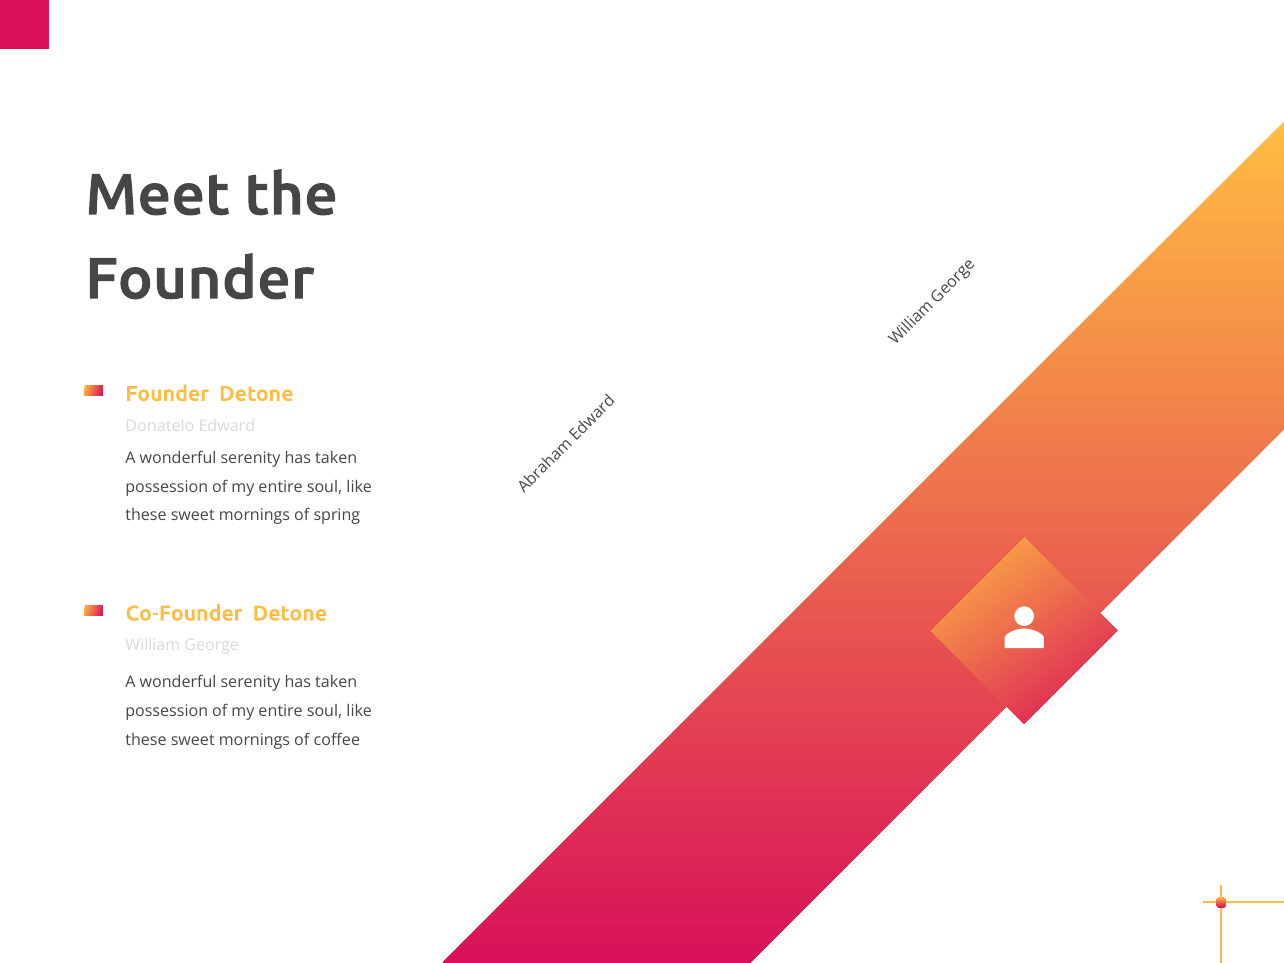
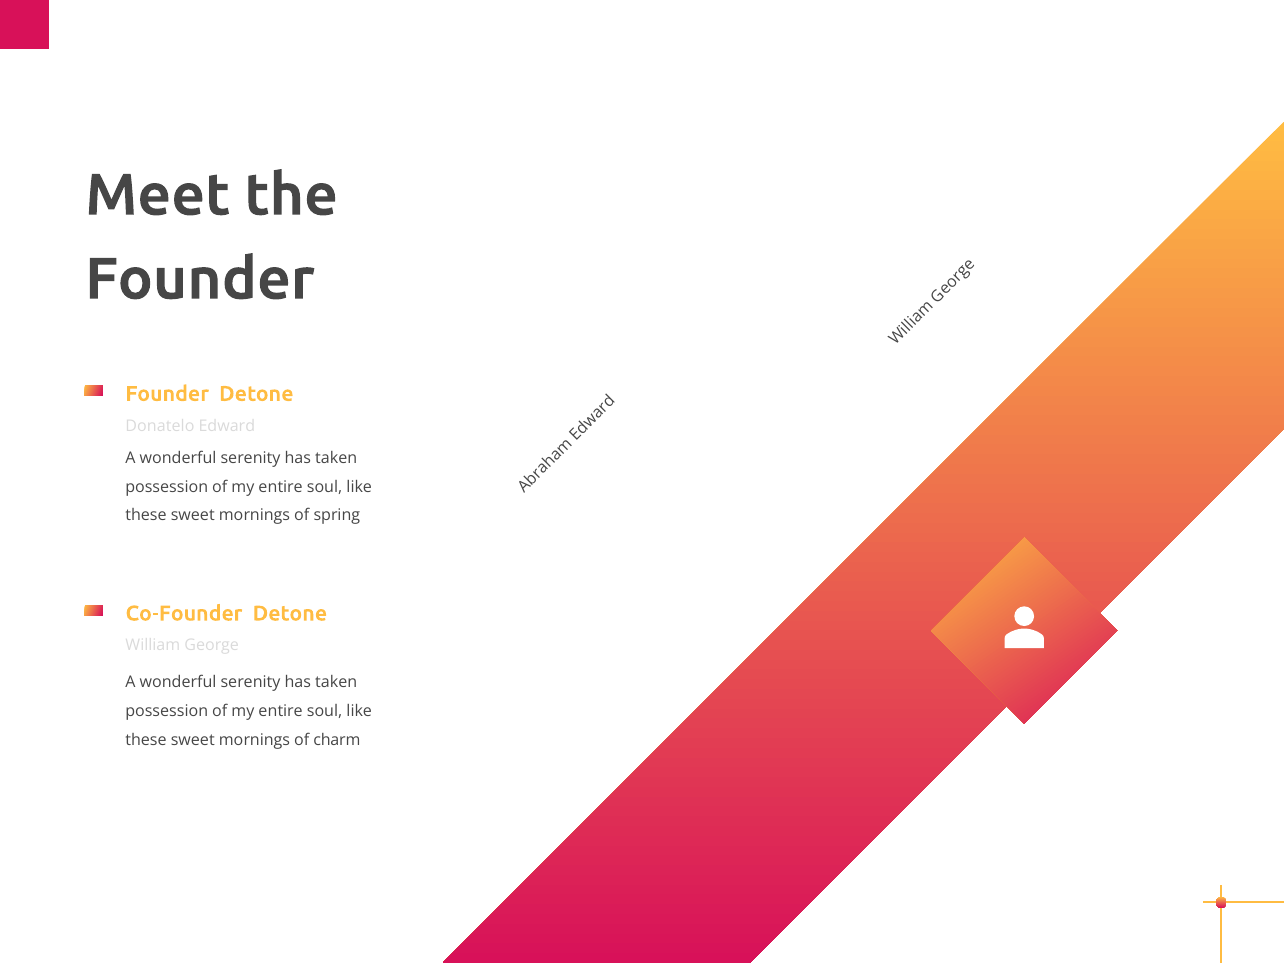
coffee: coffee -> charm
